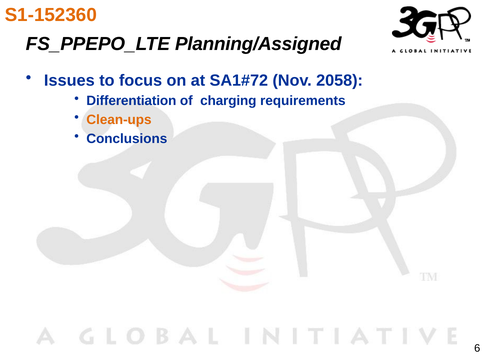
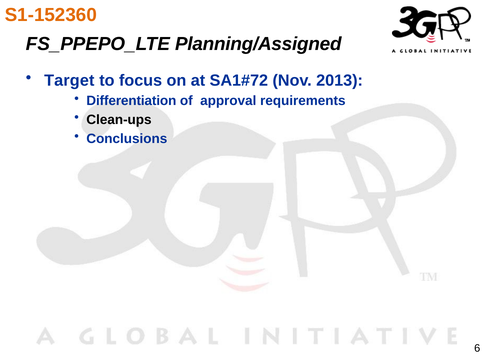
Issues: Issues -> Target
2058: 2058 -> 2013
charging: charging -> approval
Clean-ups colour: orange -> black
